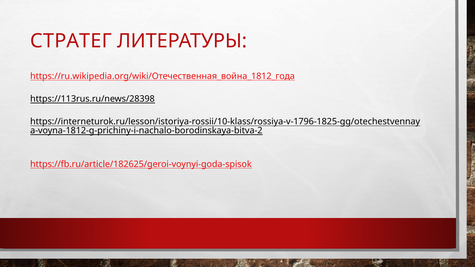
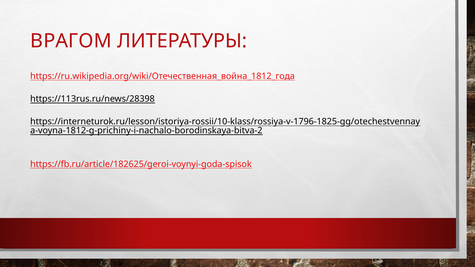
СТРАТЕГ: СТРАТЕГ -> ВРАГОМ
